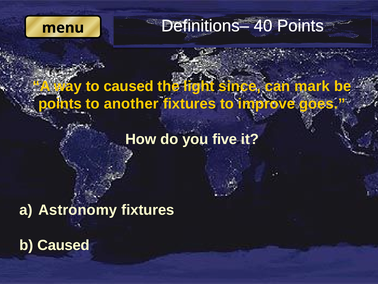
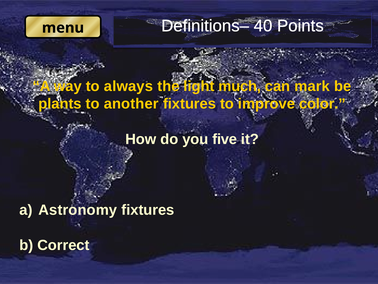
to caused: caused -> always
since: since -> much
points at (60, 104): points -> plants
goes: goes -> color
b Caused: Caused -> Correct
